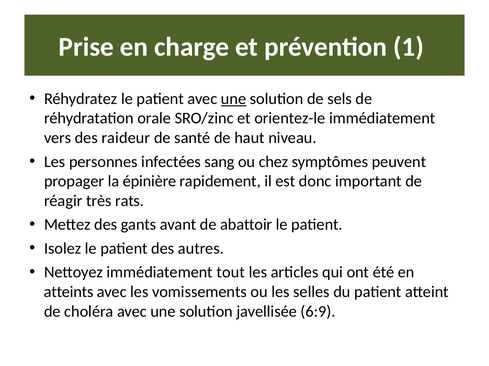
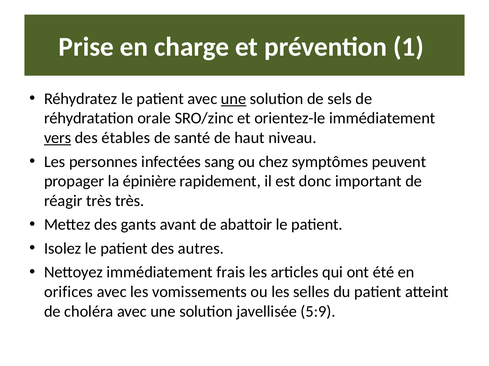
vers underline: none -> present
raideur: raideur -> étables
très rats: rats -> très
tout: tout -> frais
atteints: atteints -> orifices
6:9: 6:9 -> 5:9
